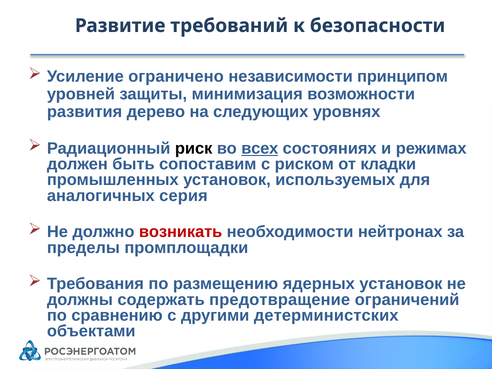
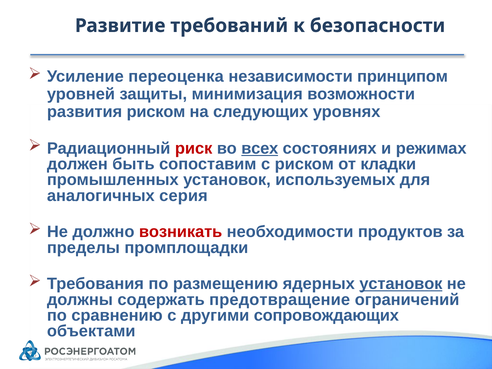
ограничено: ограничено -> переоценка
развития дерево: дерево -> риском
риск colour: black -> red
нейтронах: нейтронах -> продуктов
установок at (401, 284) underline: none -> present
детерминистских: детерминистских -> сопровождающих
